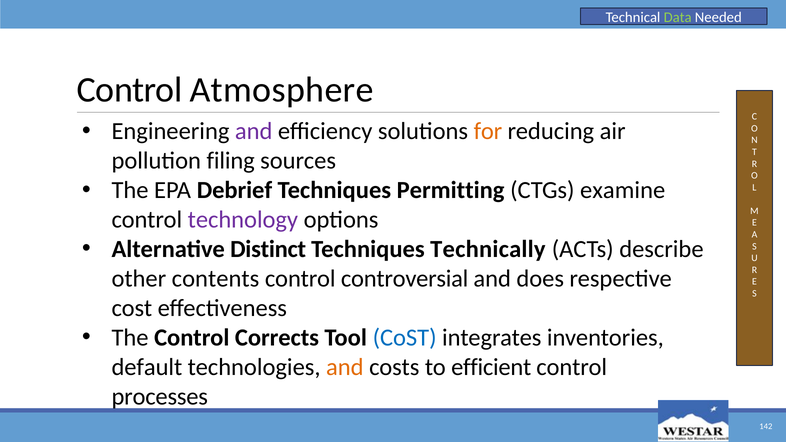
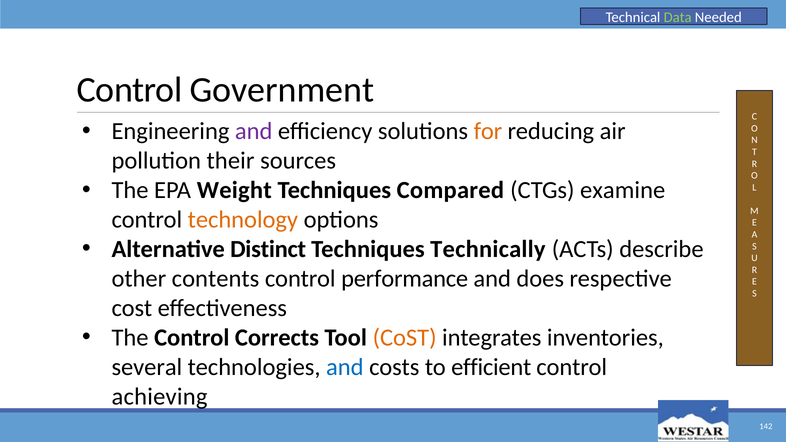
Atmosphere: Atmosphere -> Government
filing: filing -> their
Debrief: Debrief -> Weight
Permitting: Permitting -> Compared
technology colour: purple -> orange
controversial: controversial -> performance
CoST at (405, 338) colour: blue -> orange
default: default -> several
and at (345, 367) colour: orange -> blue
processes: processes -> achieving
